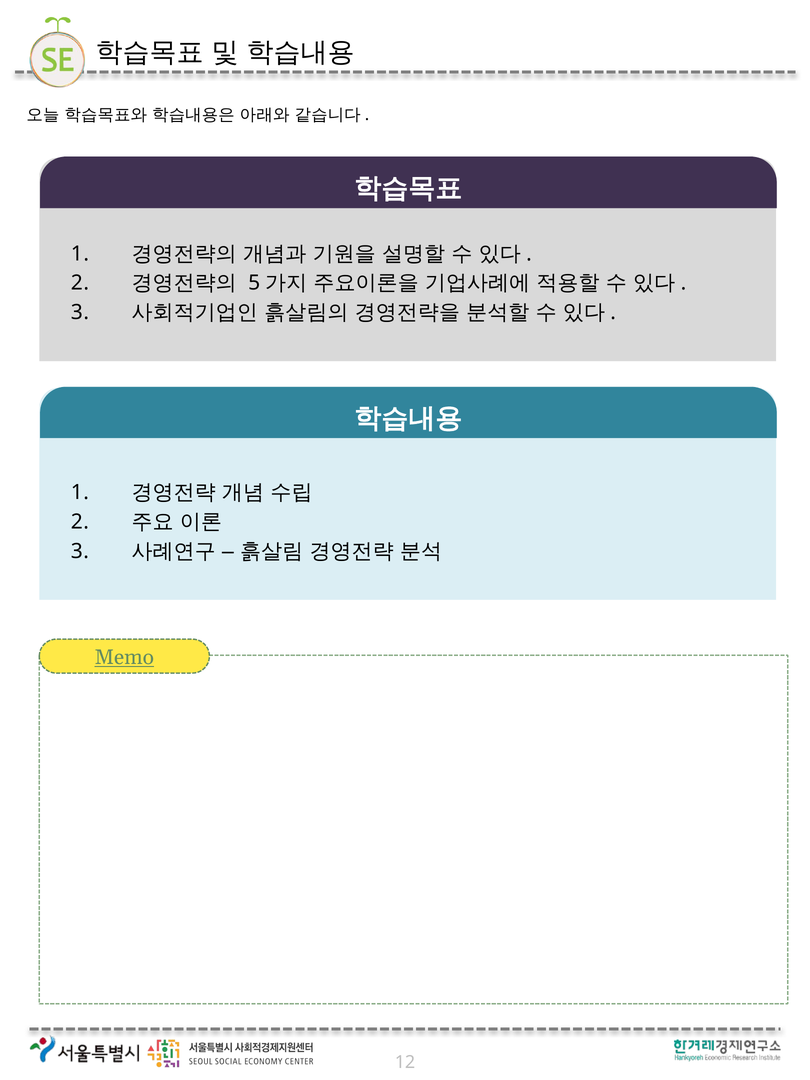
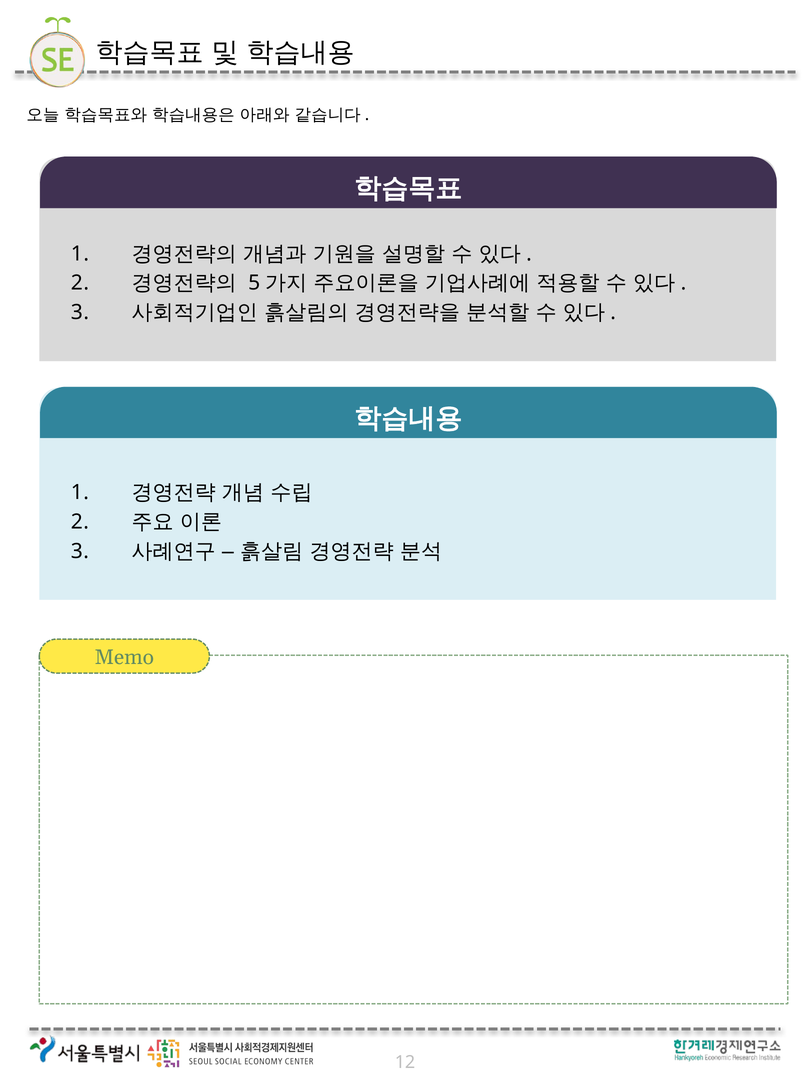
Memo underline: present -> none
